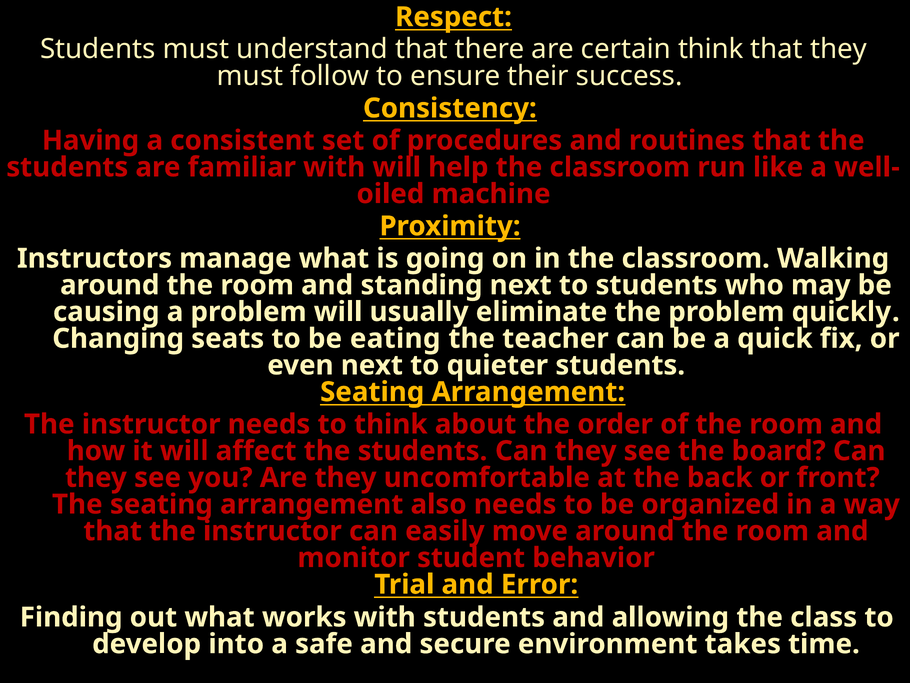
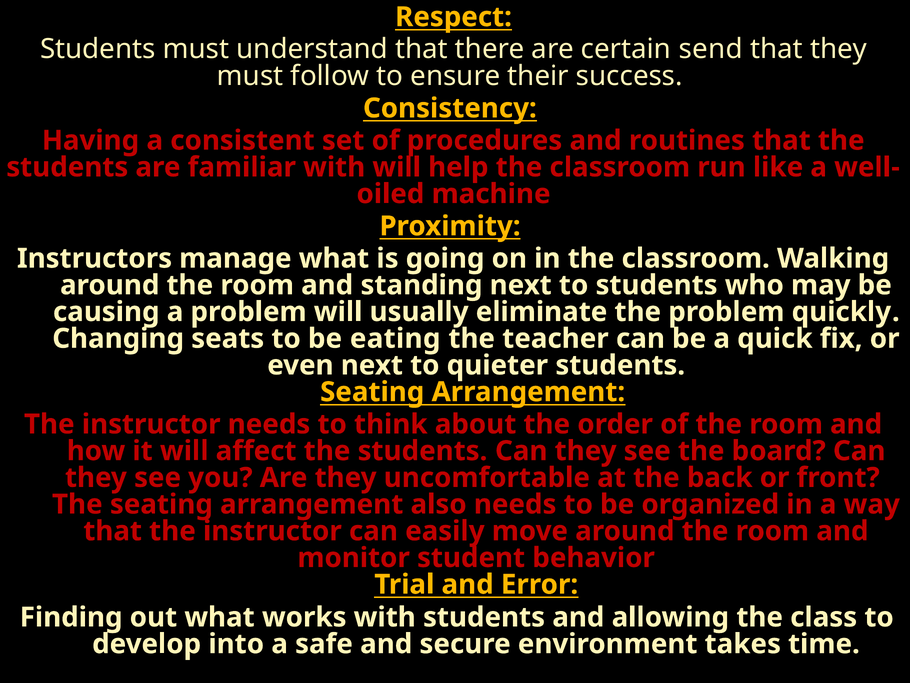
certain think: think -> send
